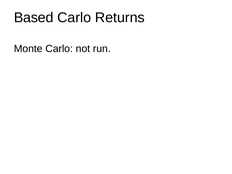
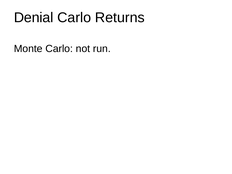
Based: Based -> Denial
